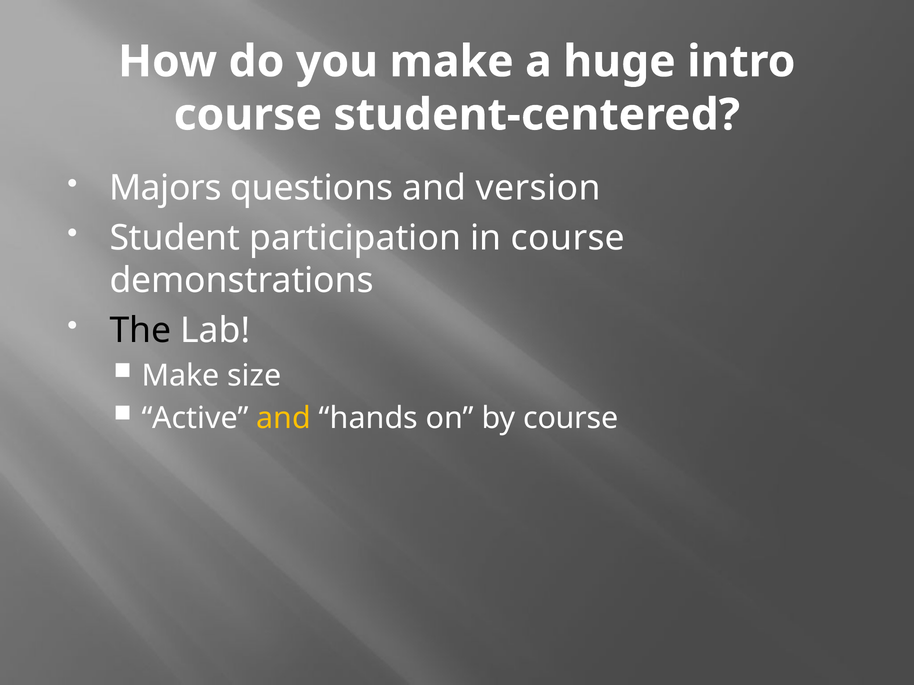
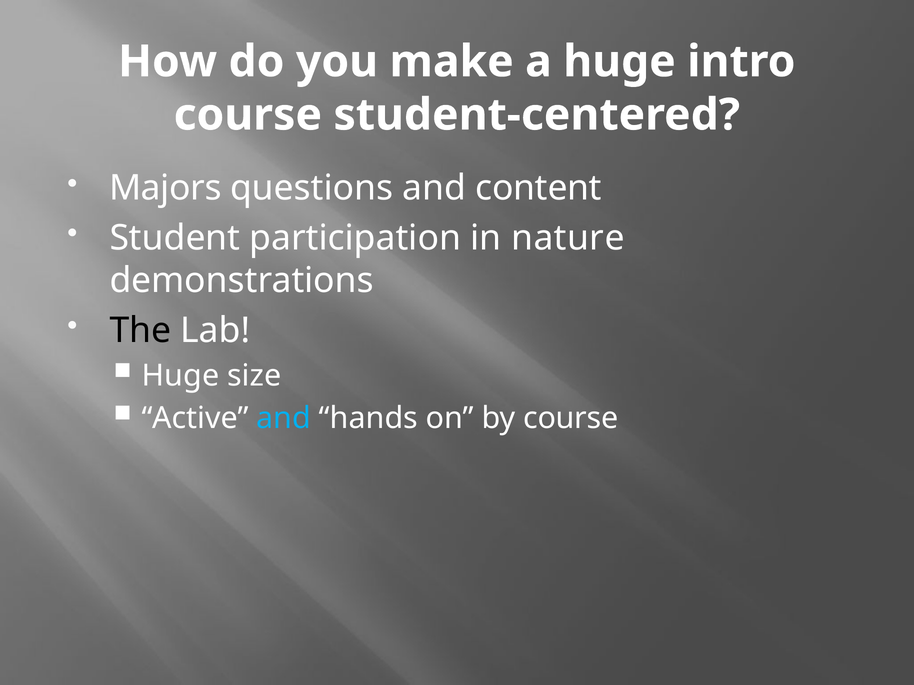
version: version -> content
in course: course -> nature
Make at (181, 376): Make -> Huge
and at (284, 419) colour: yellow -> light blue
